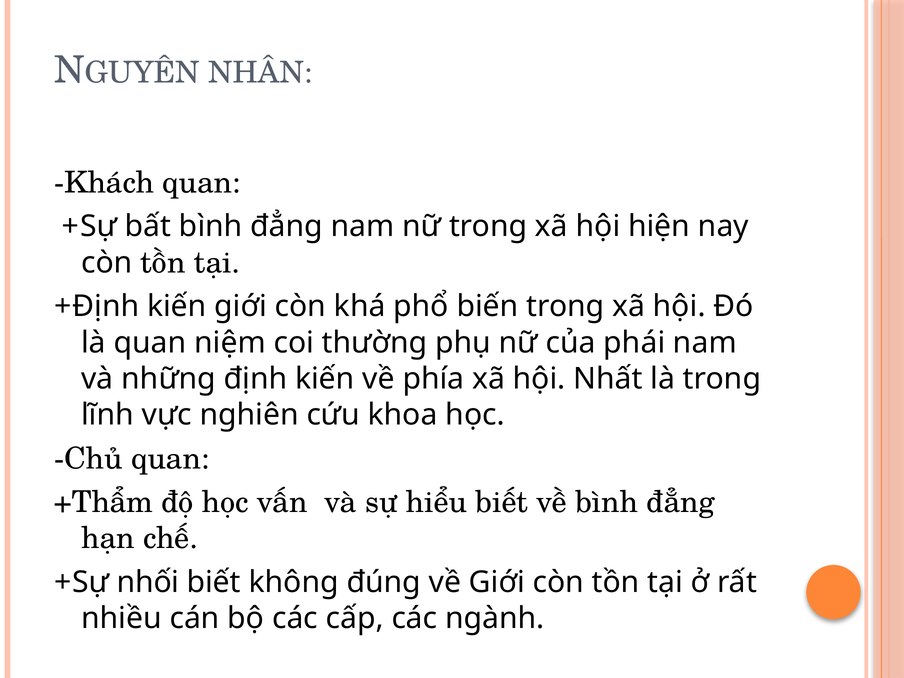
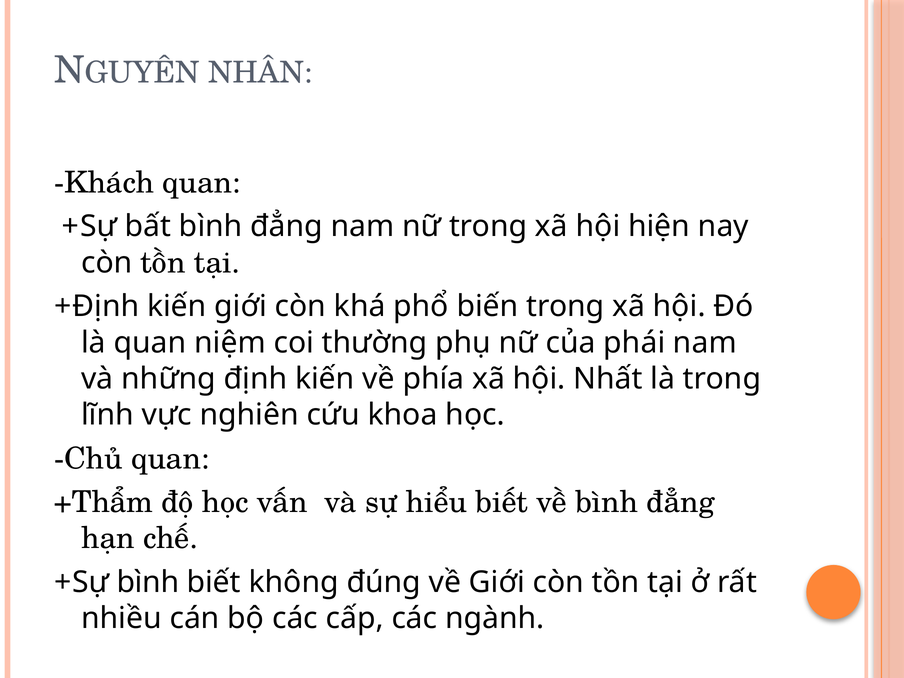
+Sự nhối: nhối -> bình
